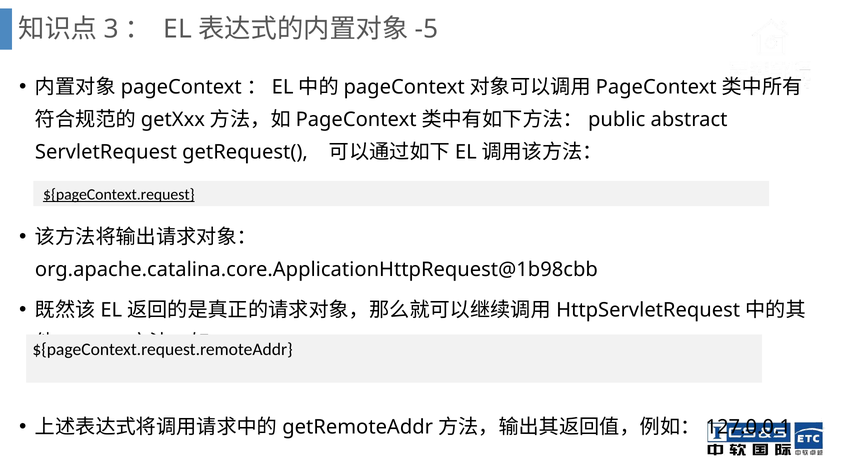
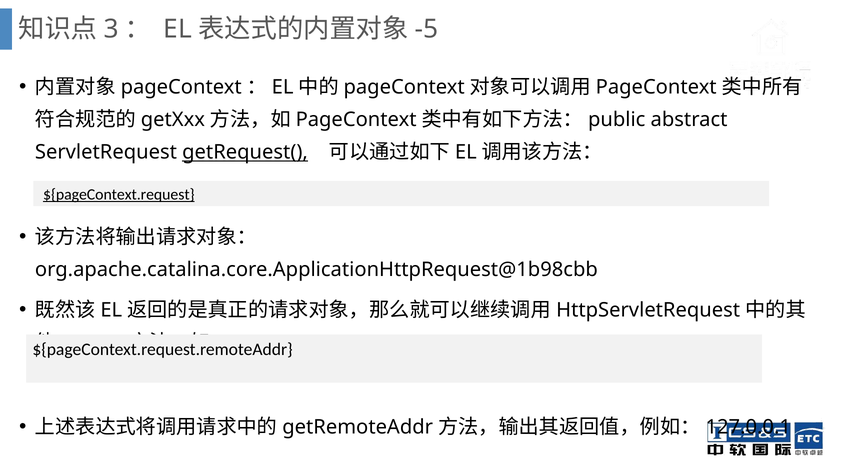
getRequest( underline: none -> present
